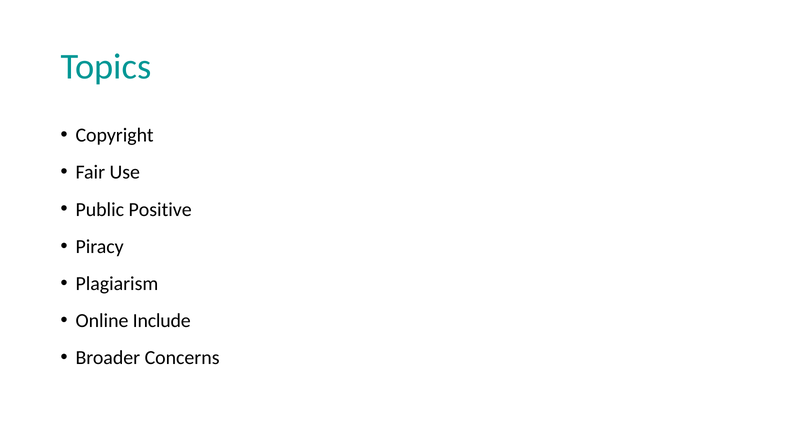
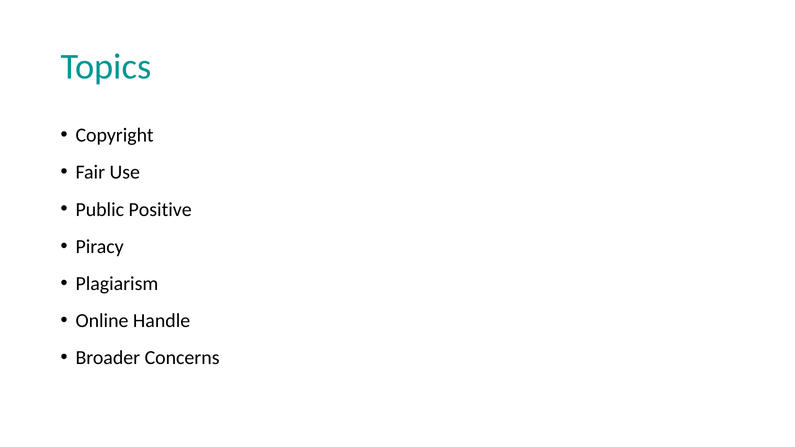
Include: Include -> Handle
